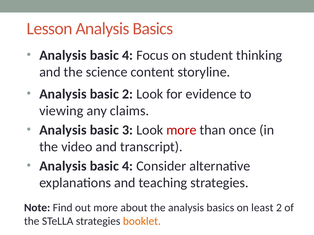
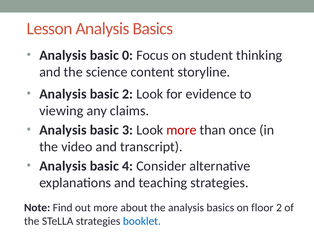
4 at (128, 55): 4 -> 0
least: least -> floor
booklet colour: orange -> blue
